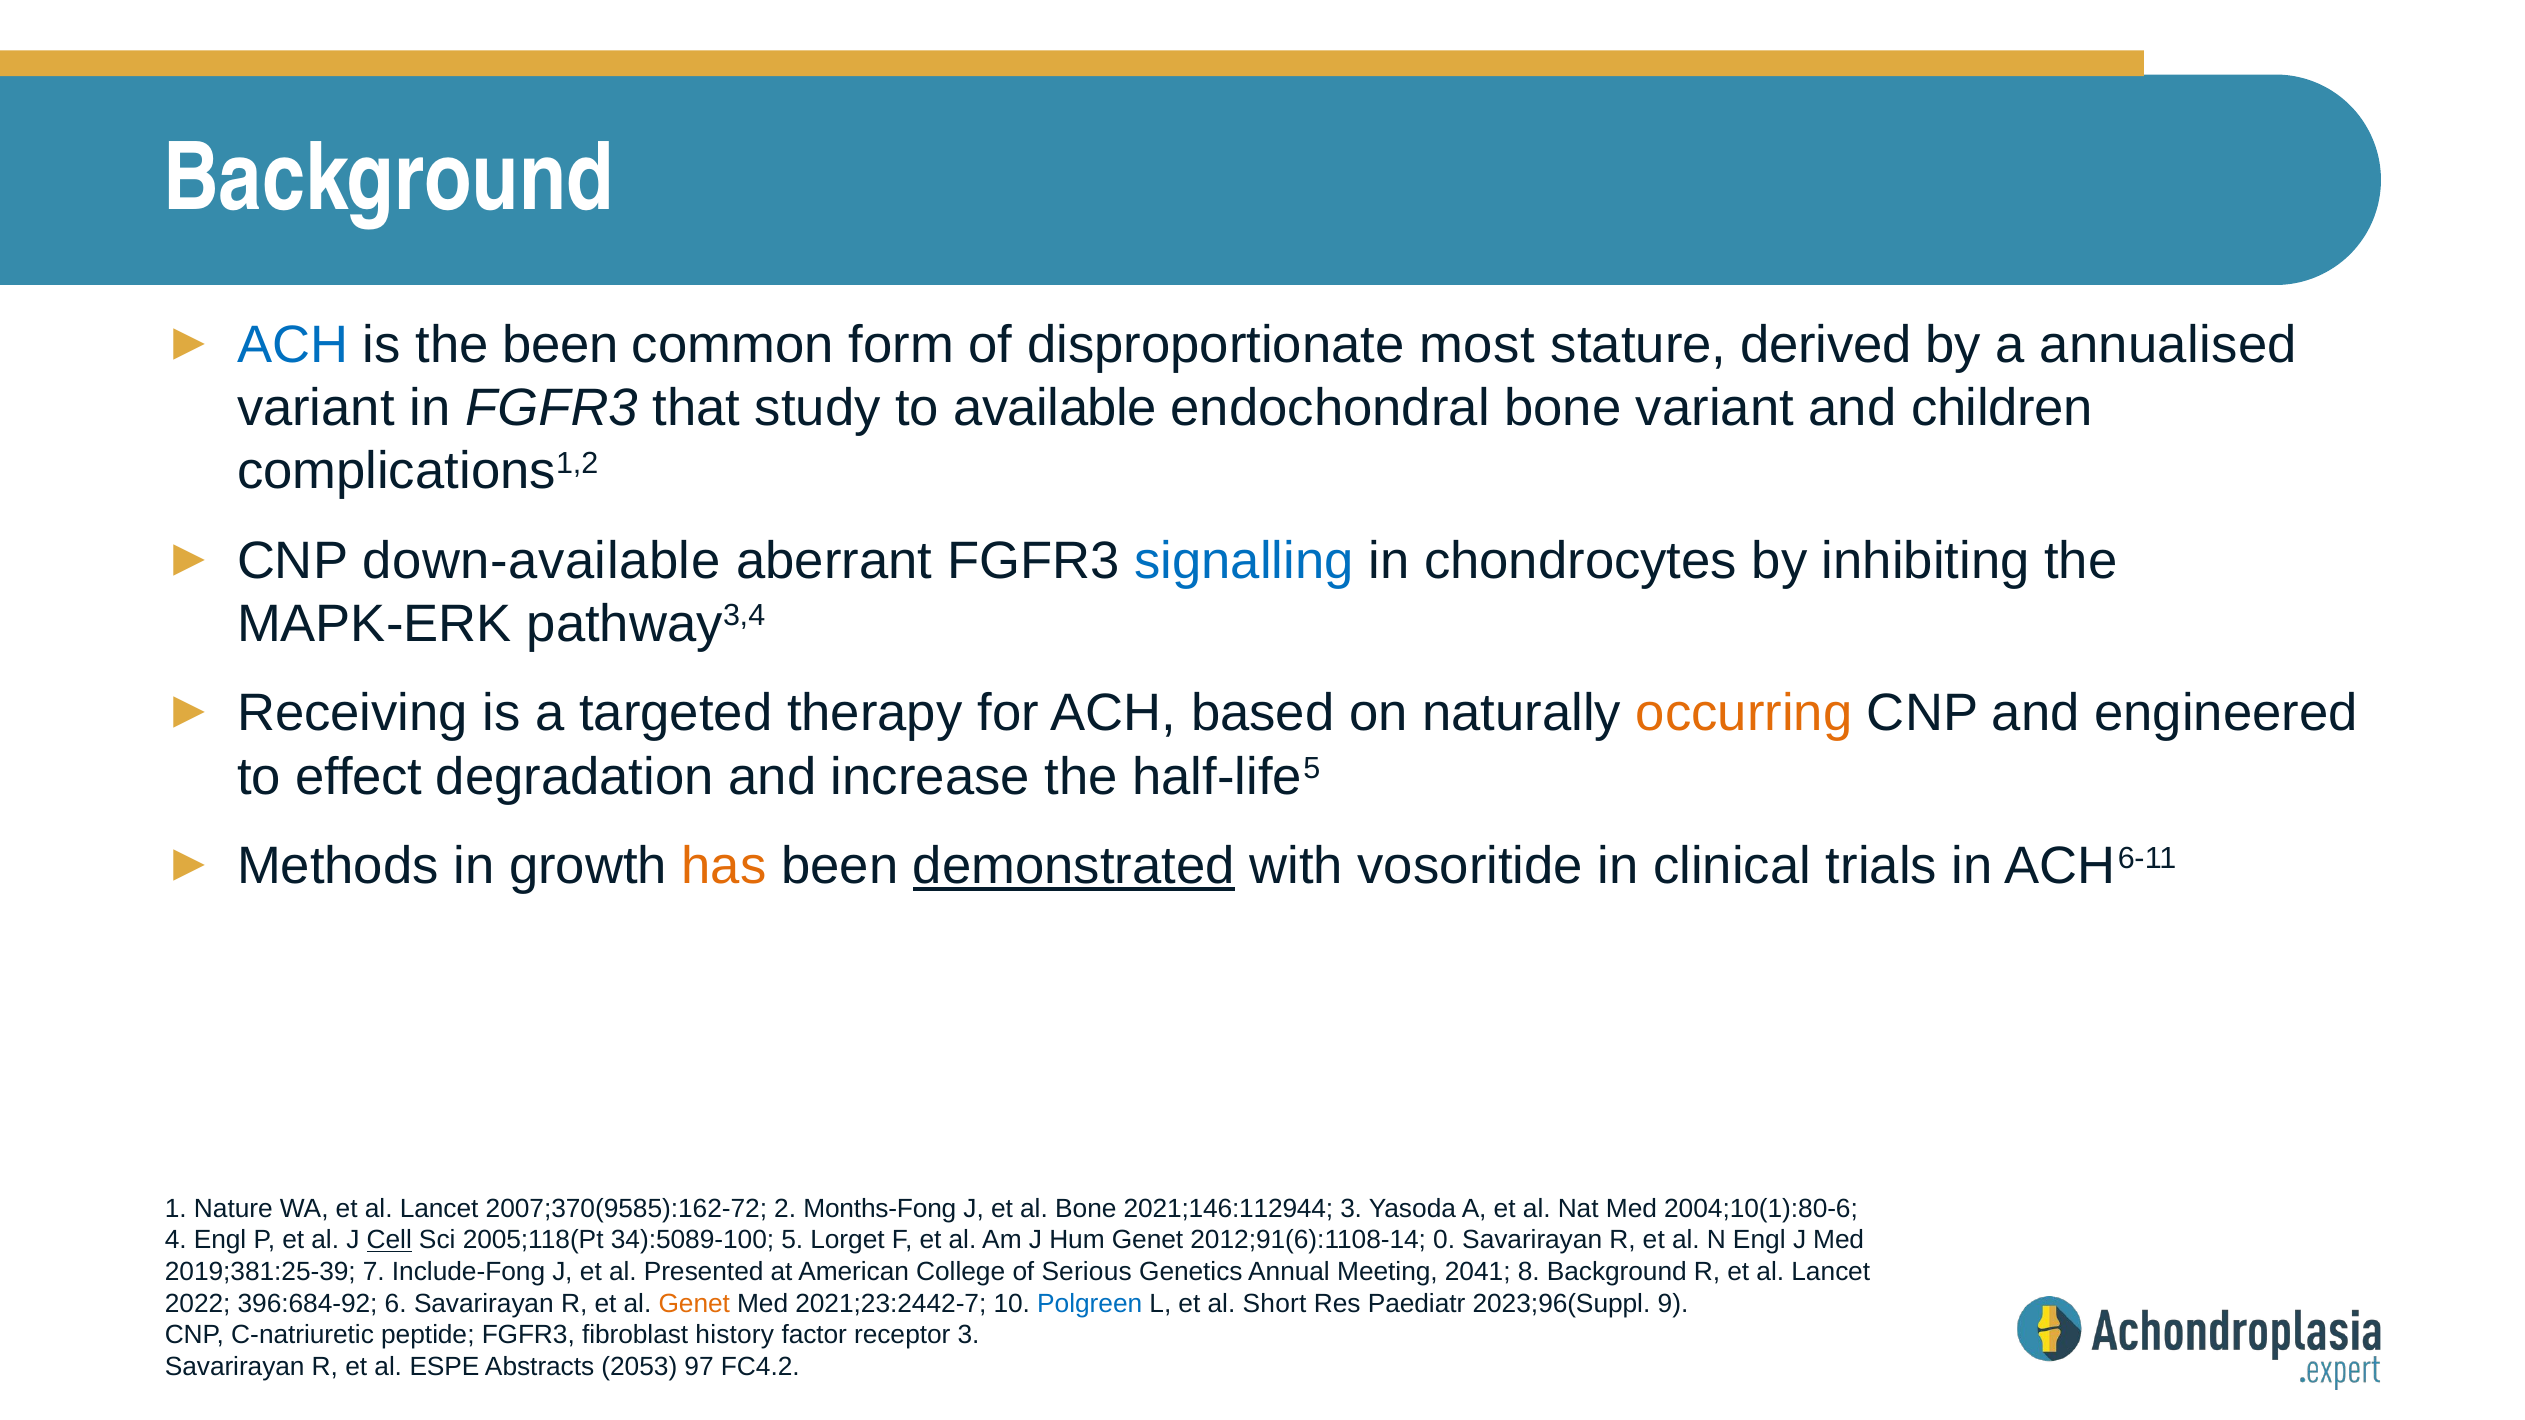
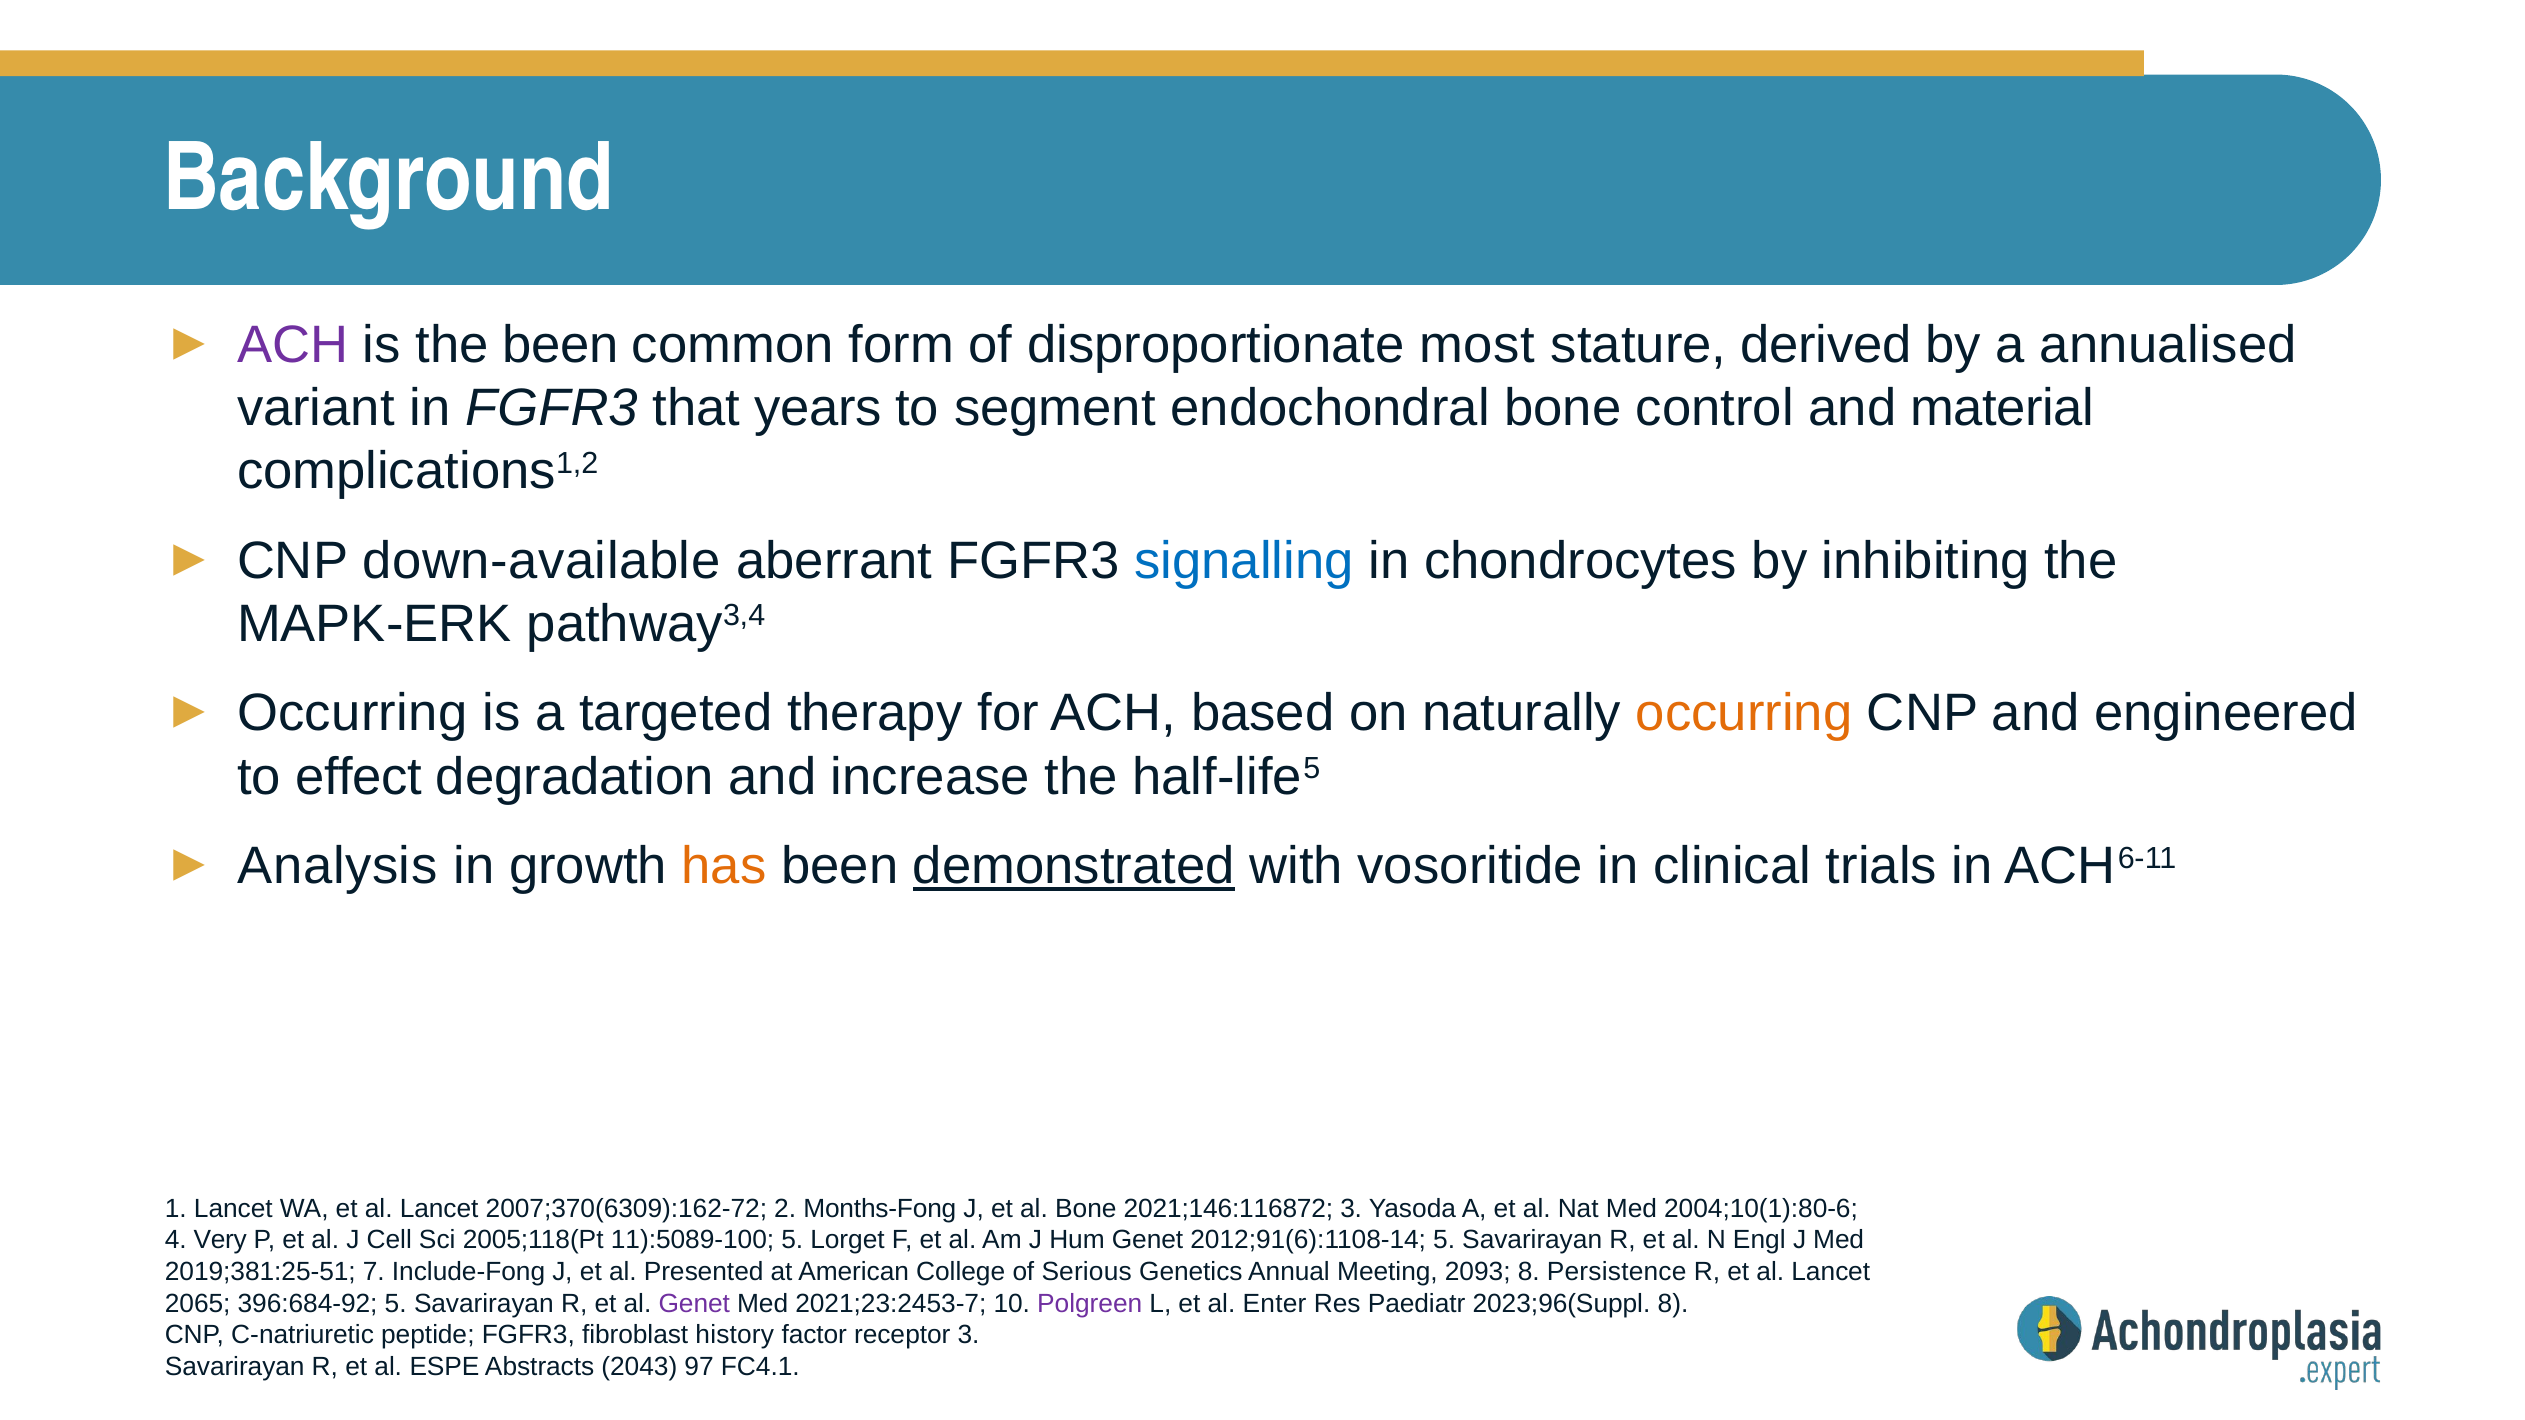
ACH at (293, 345) colour: blue -> purple
study: study -> years
available: available -> segment
bone variant: variant -> control
children: children -> material
Receiving at (353, 714): Receiving -> Occurring
Methods: Methods -> Analysis
1 Nature: Nature -> Lancet
2007;370(9585):162-72: 2007;370(9585):162-72 -> 2007;370(6309):162-72
2021;146:112944: 2021;146:112944 -> 2021;146:116872
4 Engl: Engl -> Very
Cell underline: present -> none
34):5089-100: 34):5089-100 -> 11):5089-100
2012;91(6):1108-14 0: 0 -> 5
2019;381:25-39: 2019;381:25-39 -> 2019;381:25-51
2041: 2041 -> 2093
8 Background: Background -> Persistence
2022: 2022 -> 2065
396:684-92 6: 6 -> 5
Genet at (694, 1304) colour: orange -> purple
2021;23:2442-7: 2021;23:2442-7 -> 2021;23:2453-7
Polgreen colour: blue -> purple
Short: Short -> Enter
2023;96(Suppl 9: 9 -> 8
2053: 2053 -> 2043
FC4.2: FC4.2 -> FC4.1
